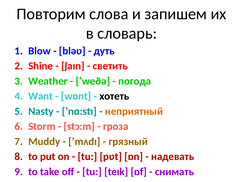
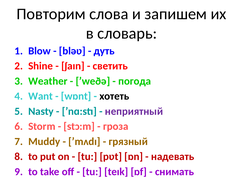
неприятный colour: orange -> purple
